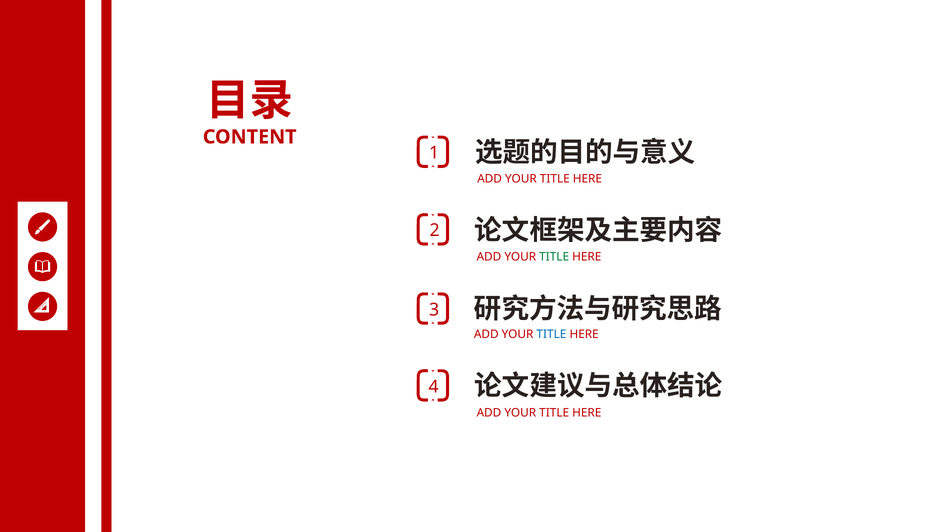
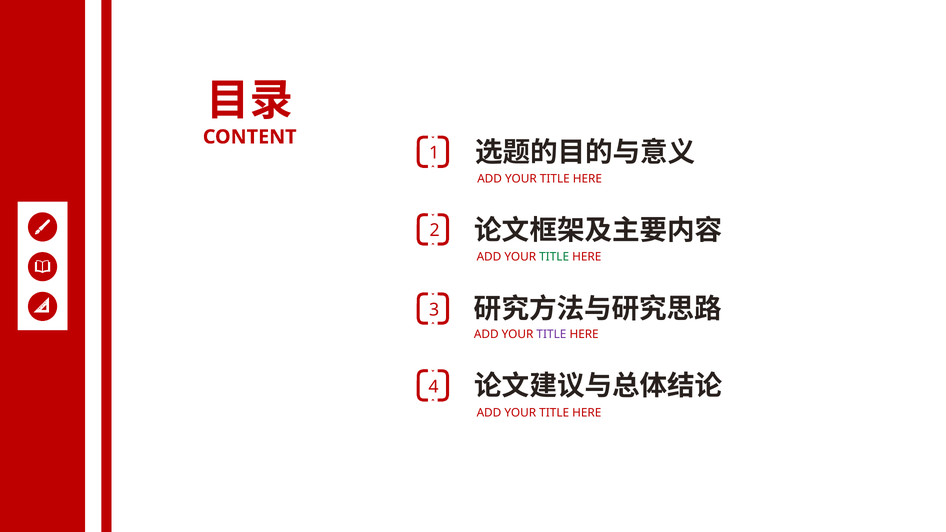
TITLE at (551, 334) colour: blue -> purple
